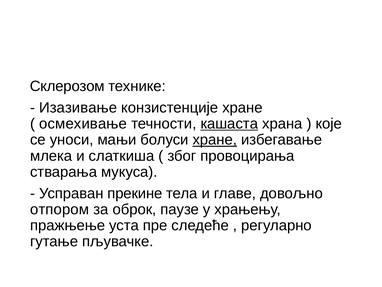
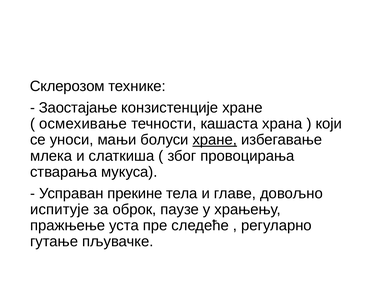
Изазивање: Изазивање -> Заостајање
кашаста underline: present -> none
које: које -> који
отпором: отпором -> испитује
